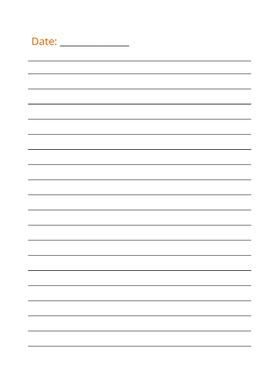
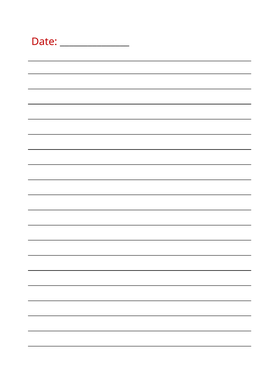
Date colour: orange -> red
